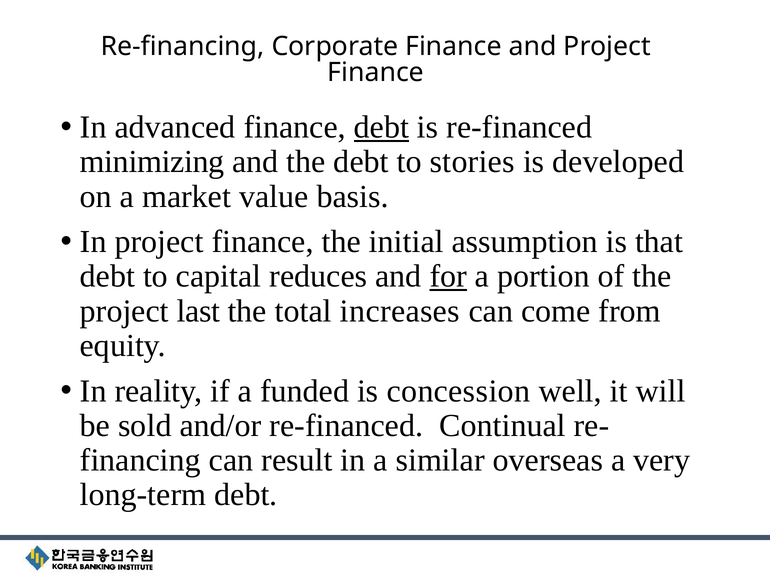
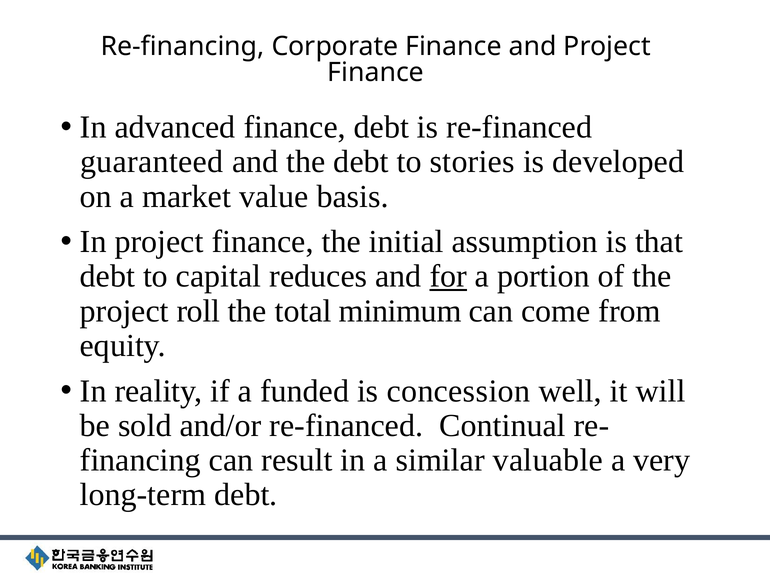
debt at (381, 127) underline: present -> none
minimizing: minimizing -> guaranteed
last: last -> roll
increases: increases -> minimum
overseas: overseas -> valuable
